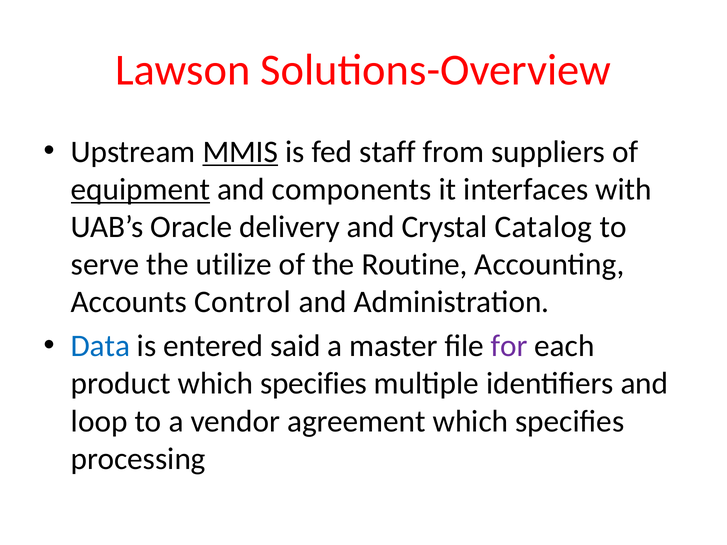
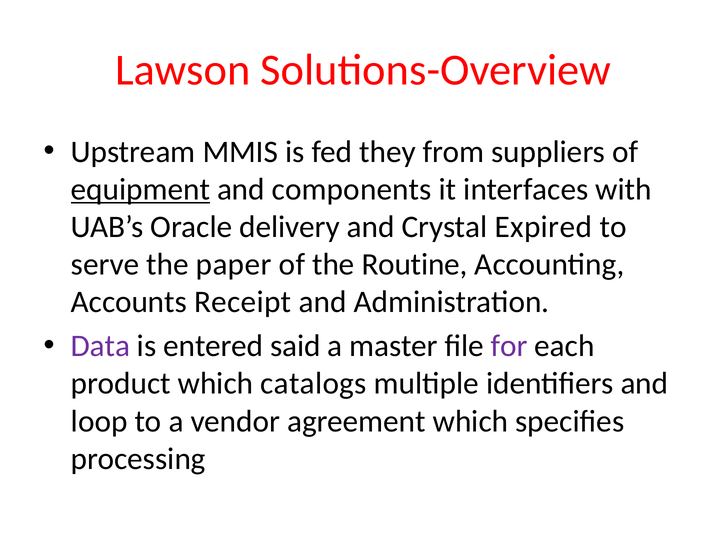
MMIS underline: present -> none
staff: staff -> they
Catalog: Catalog -> Expired
utilize: utilize -> paper
Control: Control -> Receipt
Data colour: blue -> purple
product which specifies: specifies -> catalogs
